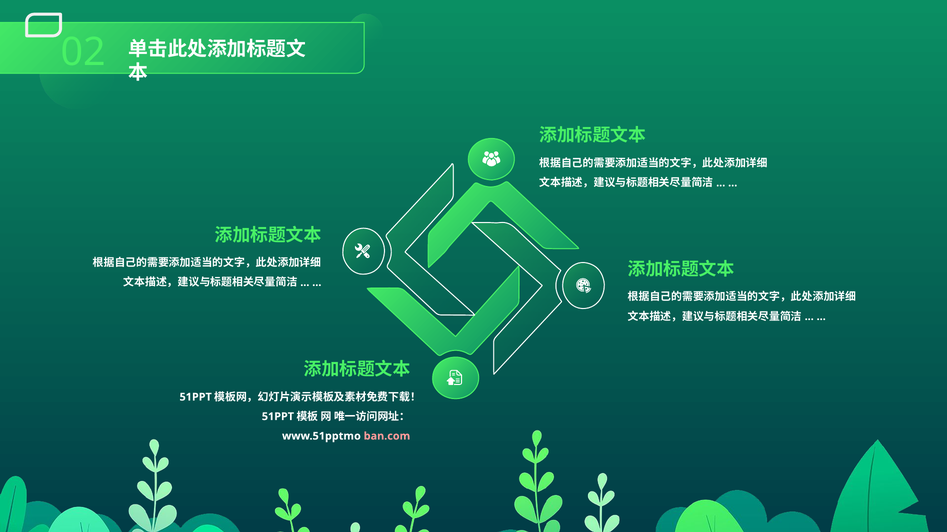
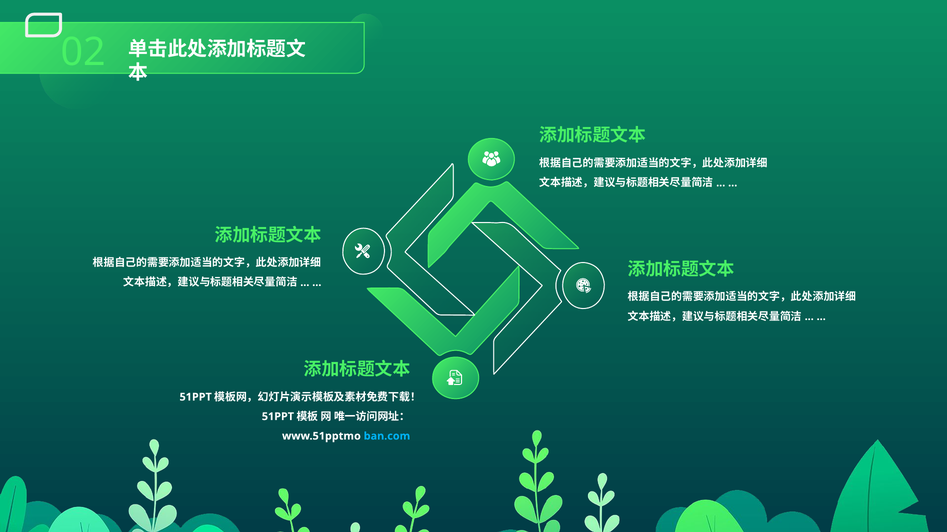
ban.com colour: pink -> light blue
